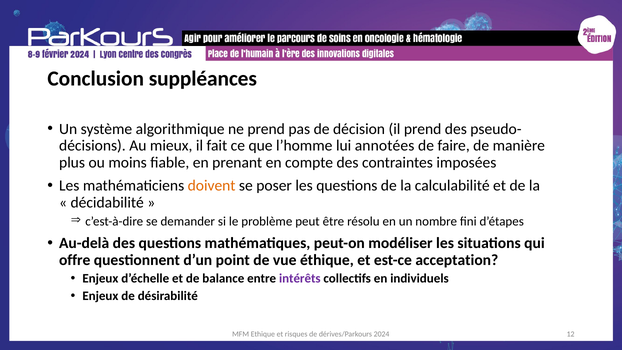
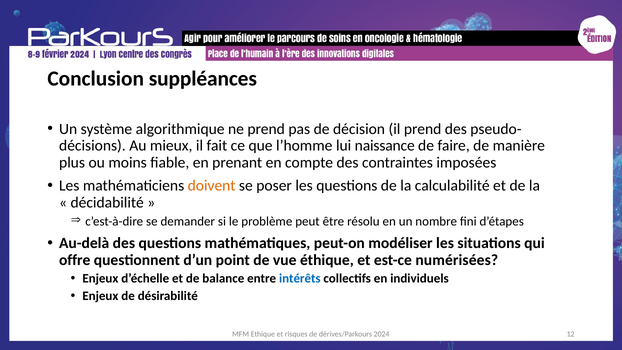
annotées: annotées -> naissance
acceptation: acceptation -> numérisées
intérêts colour: purple -> blue
